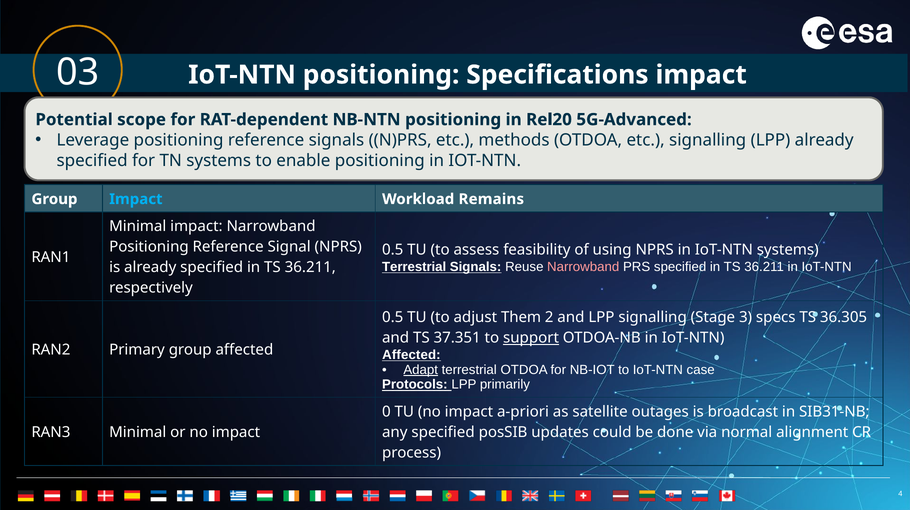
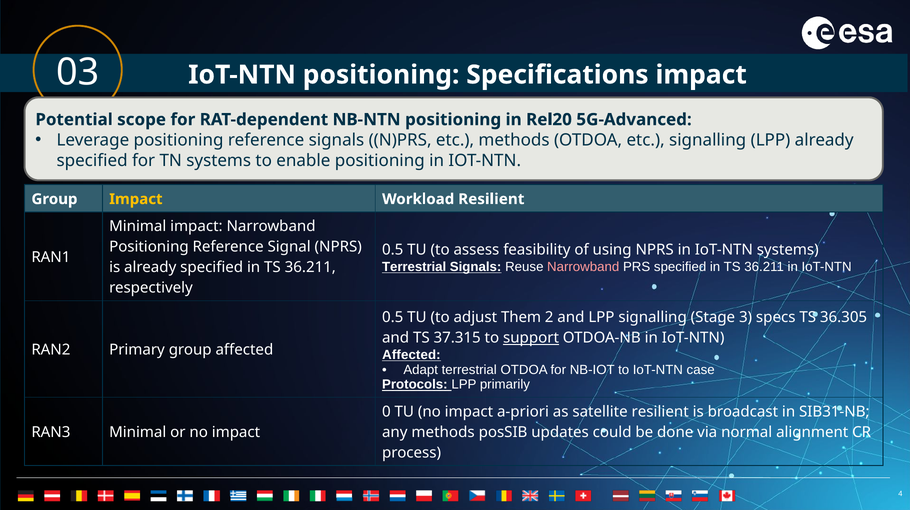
Impact at (136, 199) colour: light blue -> yellow
Workload Remains: Remains -> Resilient
37.351: 37.351 -> 37.315
Adapt underline: present -> none
satellite outages: outages -> resilient
any specified: specified -> methods
